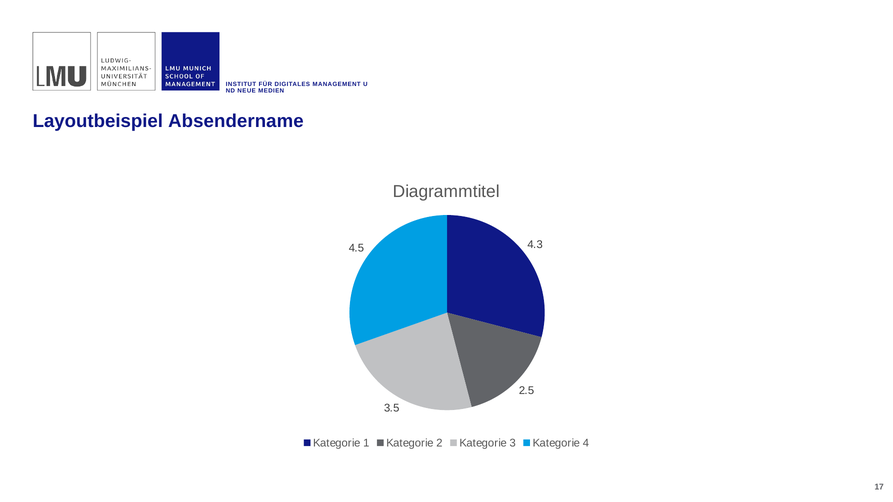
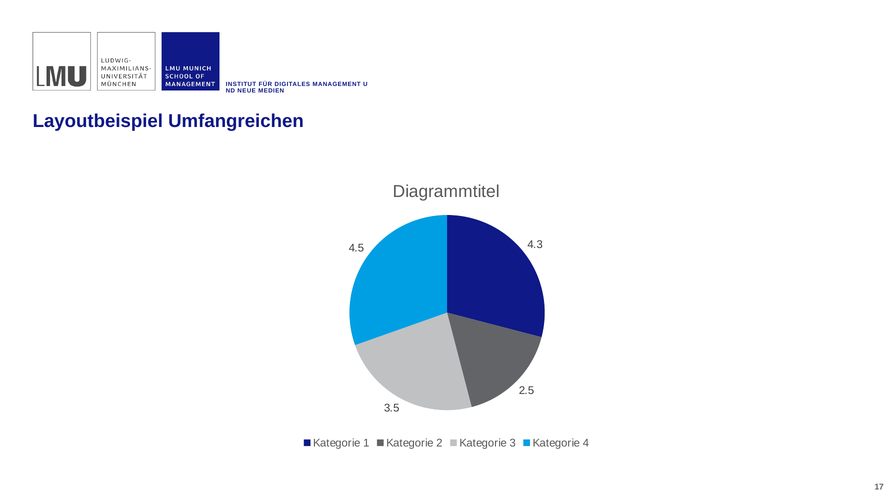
Absendername: Absendername -> Umfangreichen
